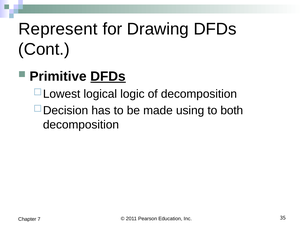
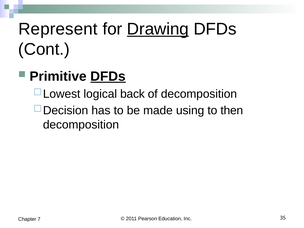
Drawing underline: none -> present
logic: logic -> back
both: both -> then
